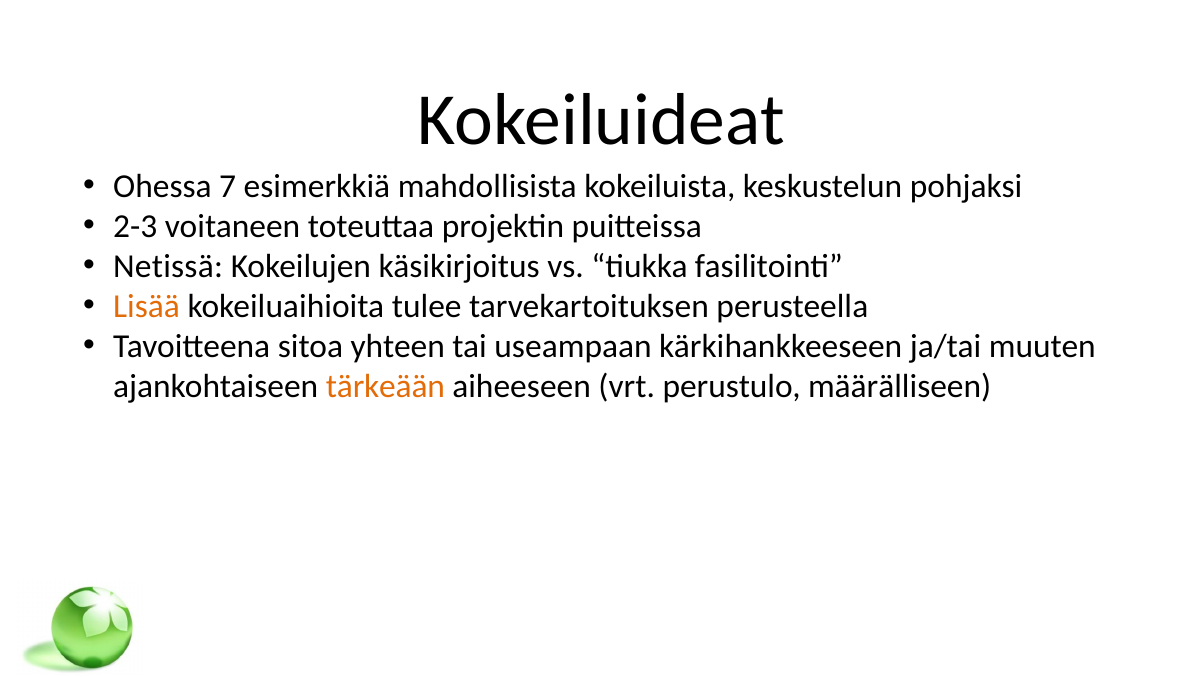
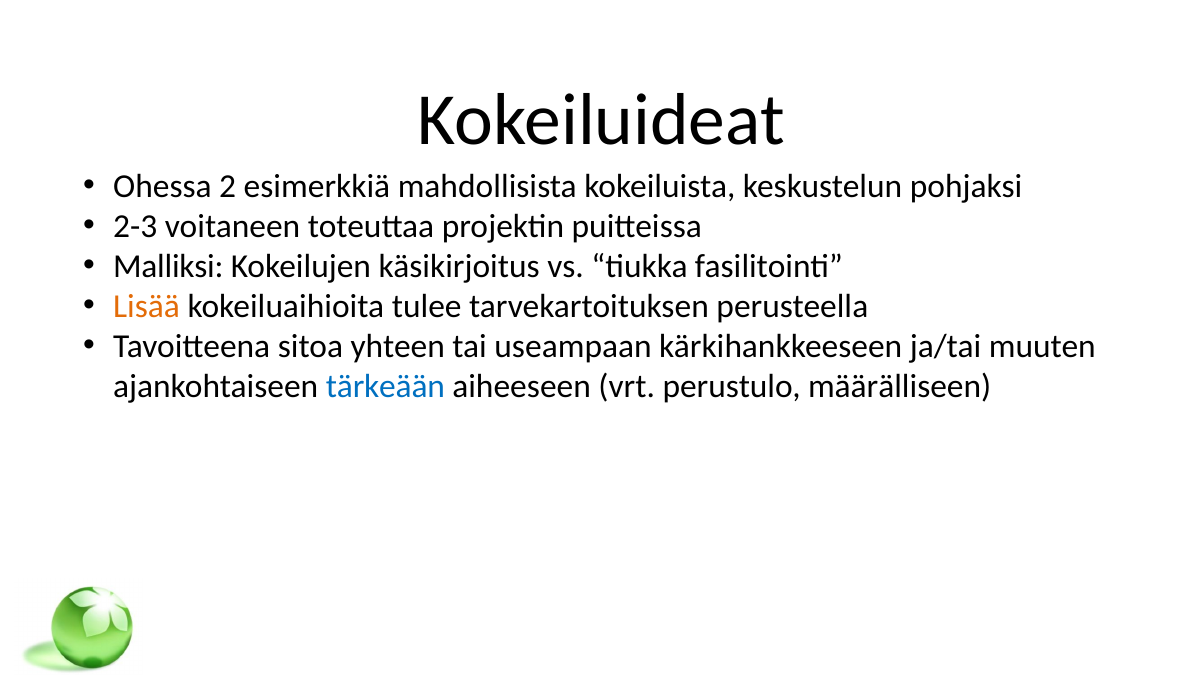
7: 7 -> 2
Netissä: Netissä -> Malliksi
tärkeään colour: orange -> blue
